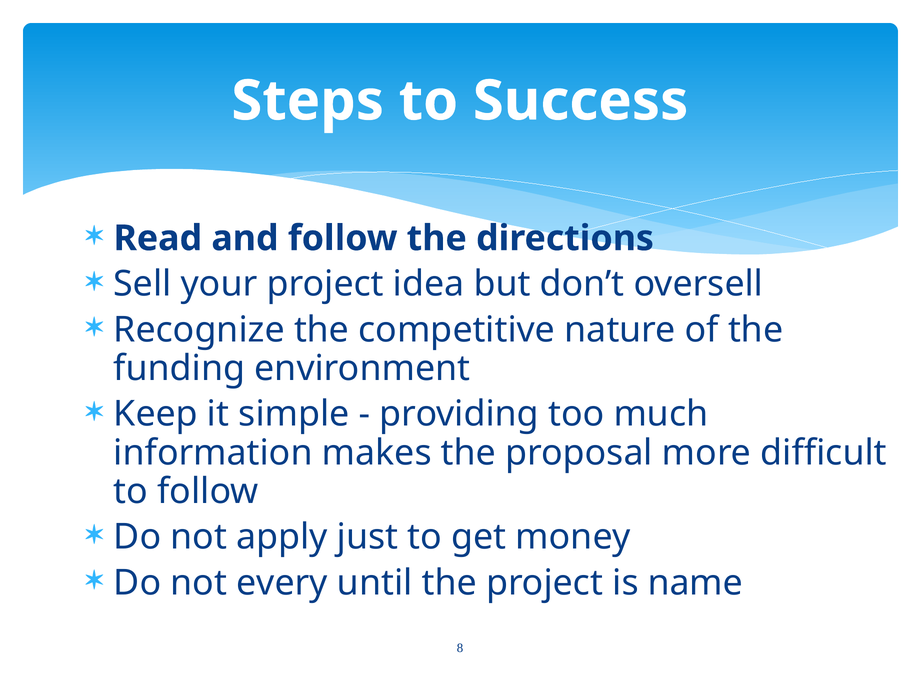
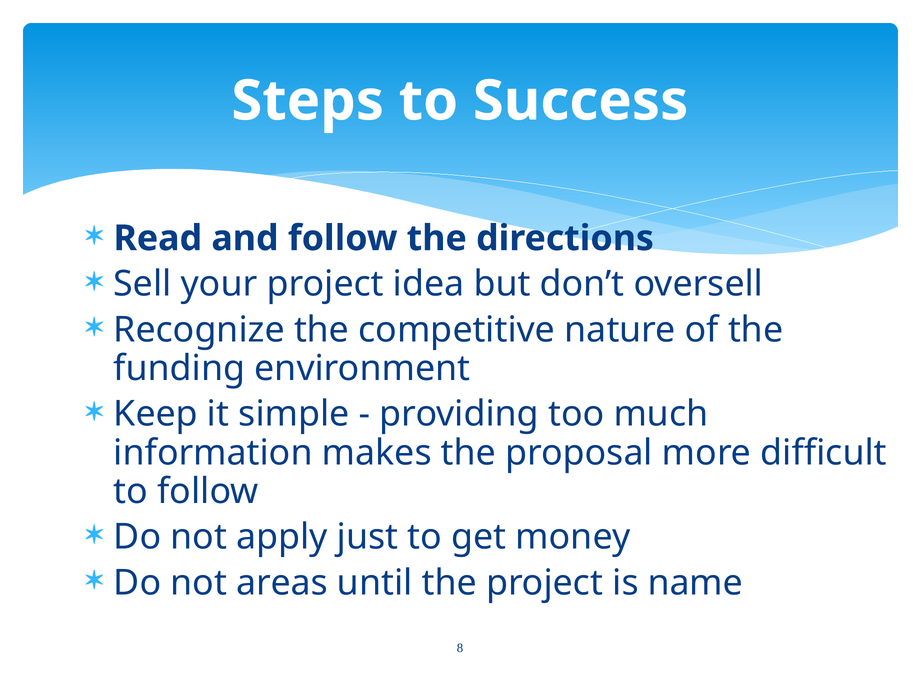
every: every -> areas
